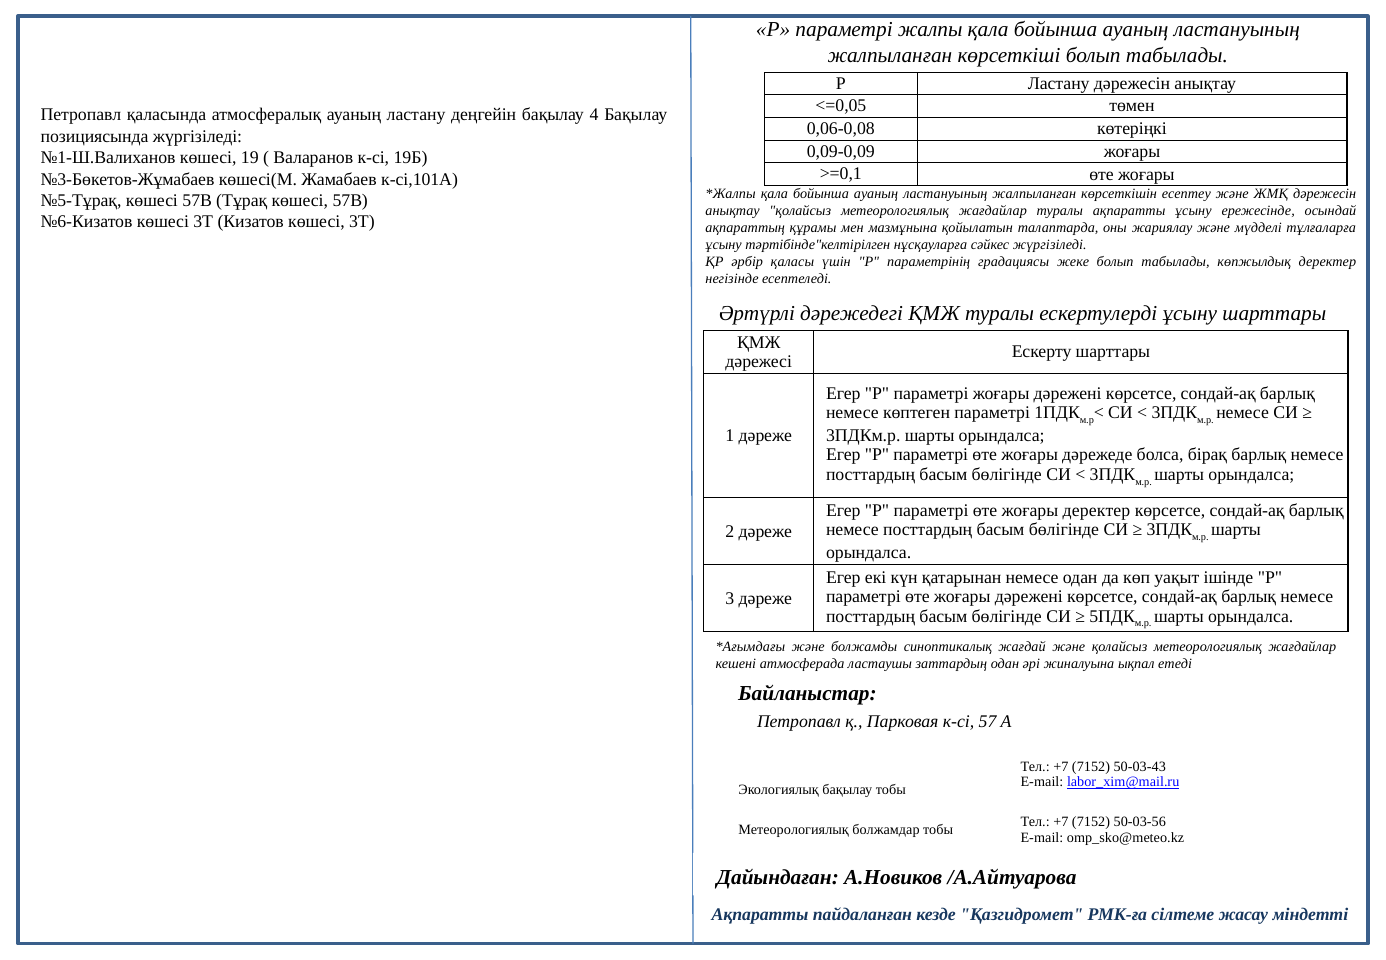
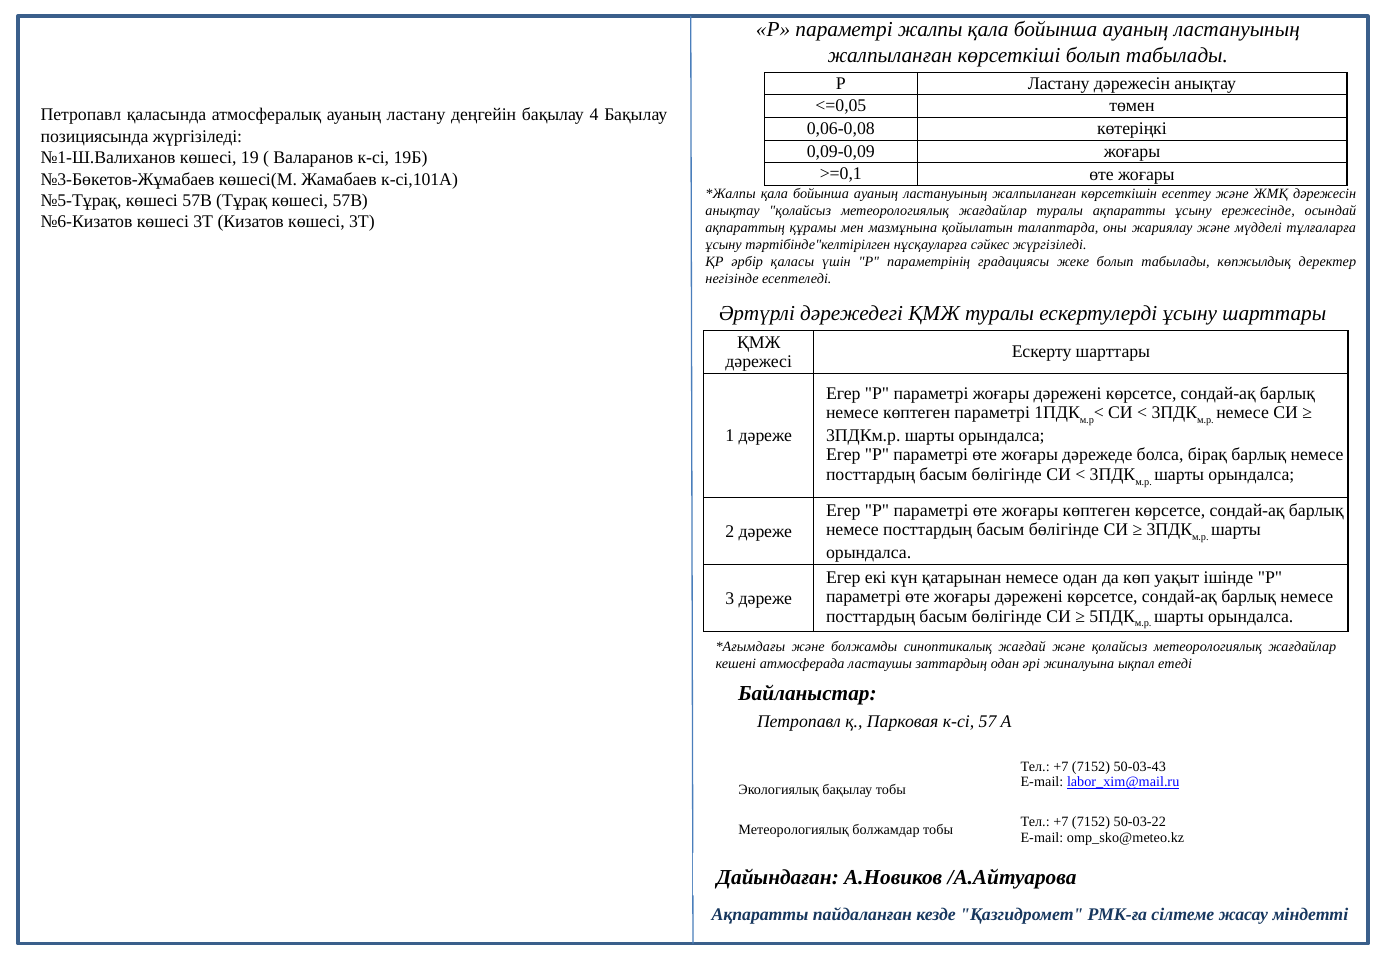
жоғары деректер: деректер -> көптеген
50-03-56: 50-03-56 -> 50-03-22
